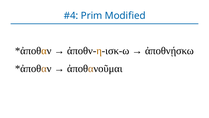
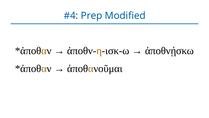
Prim: Prim -> Prep
